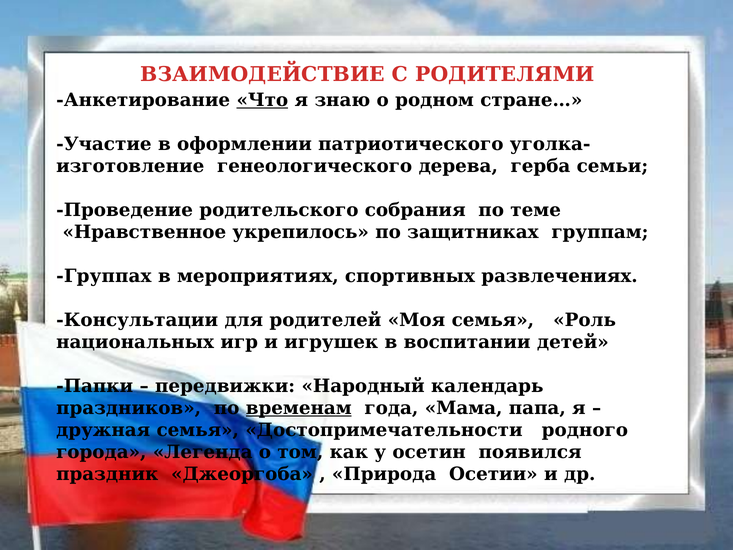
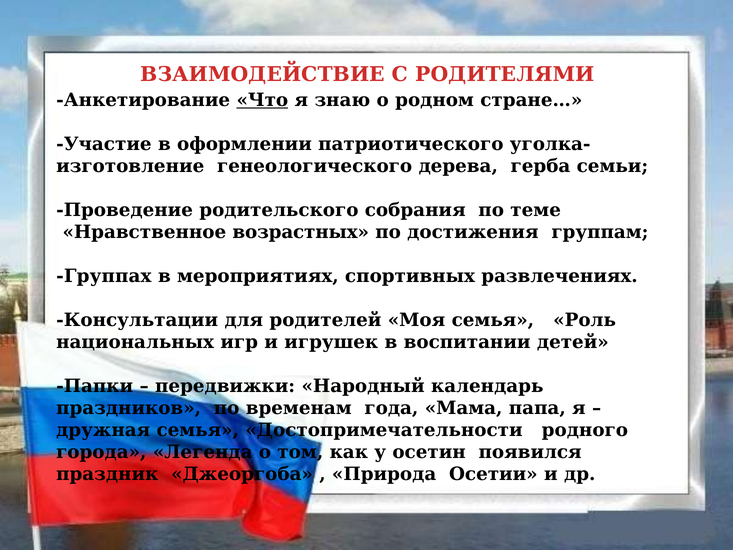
укрепилось: укрепилось -> возрастных
защитниках: защитниках -> достижения
временам underline: present -> none
